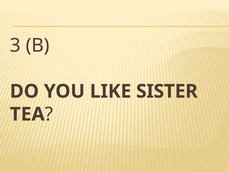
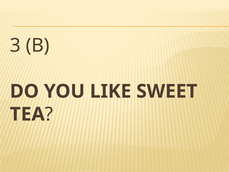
SISTER: SISTER -> SWEET
